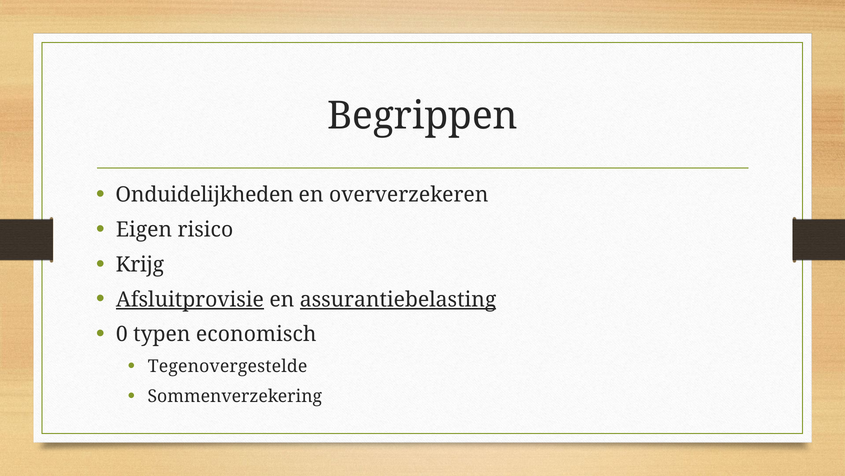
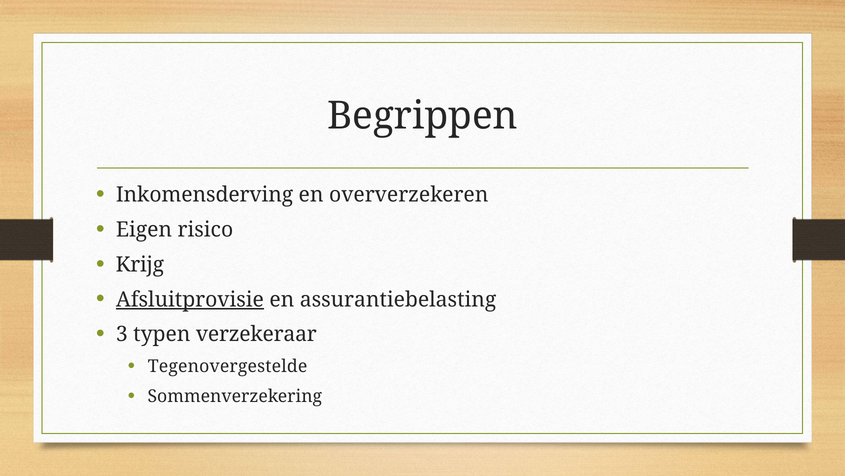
Onduidelijkheden: Onduidelijkheden -> Inkomensderving
assurantiebelasting underline: present -> none
0: 0 -> 3
economisch: economisch -> verzekeraar
